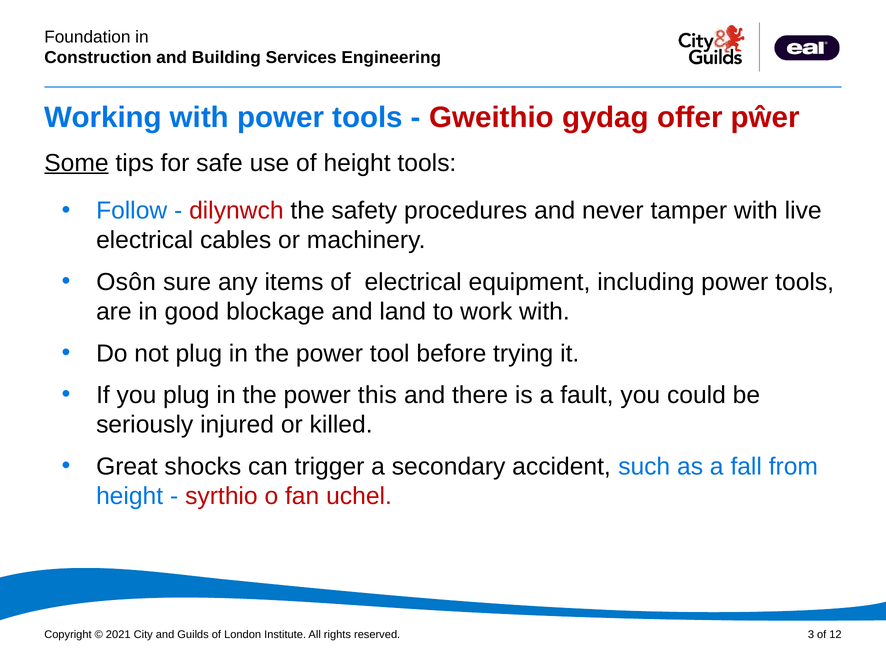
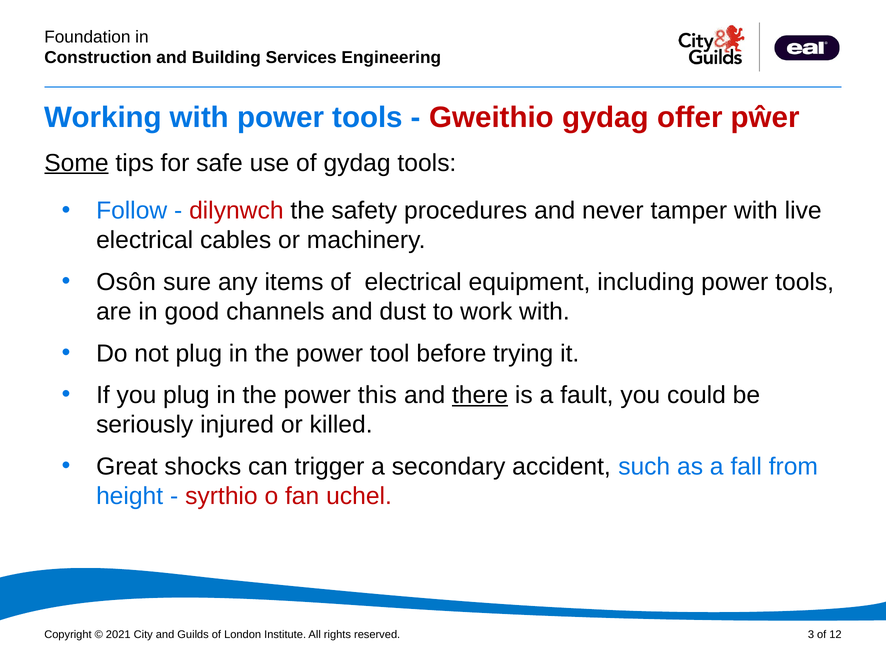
of height: height -> gydag
blockage: blockage -> channels
land: land -> dust
there underline: none -> present
